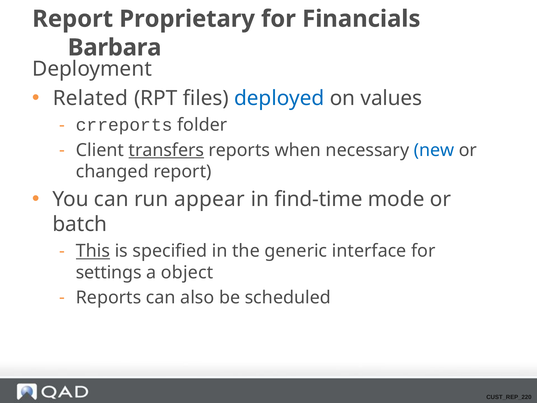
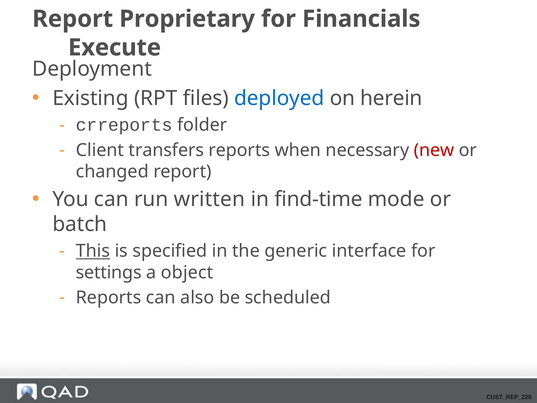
Barbara: Barbara -> Execute
Related: Related -> Existing
values: values -> herein
transfers underline: present -> none
new colour: blue -> red
appear: appear -> written
